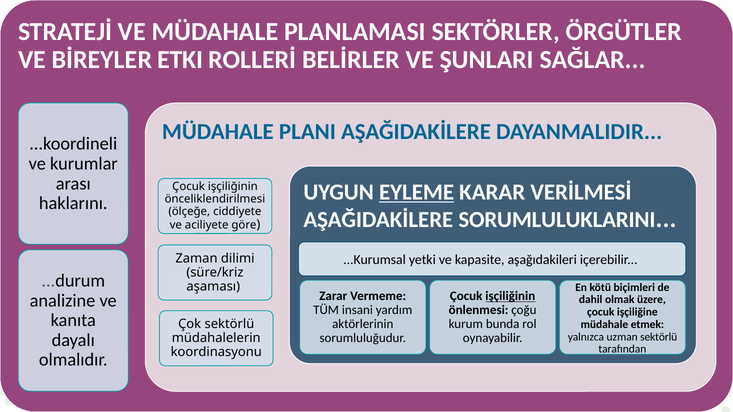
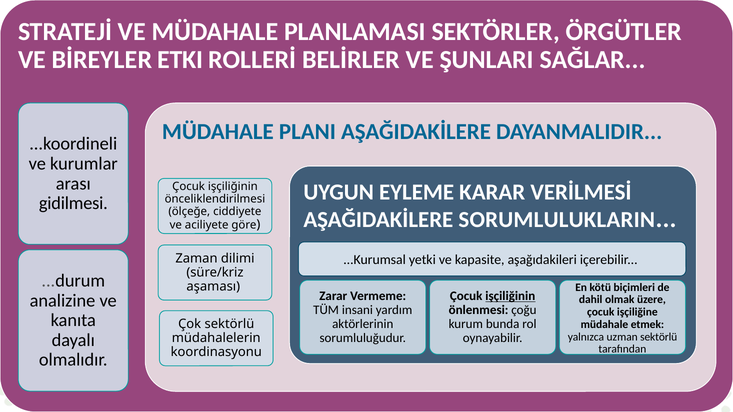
EYLEME underline: present -> none
haklarını: haklarını -> gidilmesi
SORUMLULUKLARINI: SORUMLULUKLARINI -> SORUMLULUKLARIN
